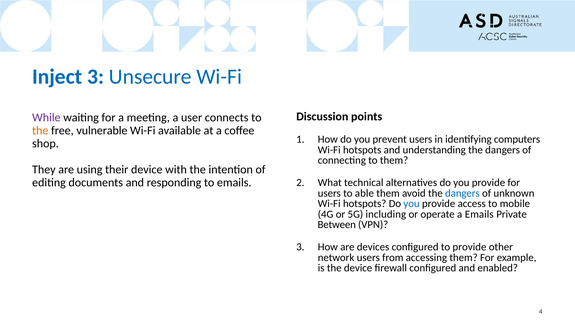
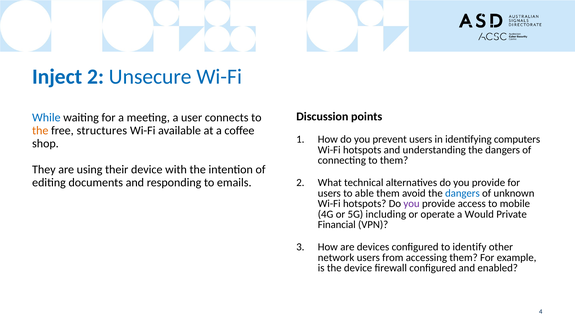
Inject 3: 3 -> 2
While colour: purple -> blue
vulnerable: vulnerable -> structures
you at (412, 203) colour: blue -> purple
a Emails: Emails -> Would
Between: Between -> Financial
to provide: provide -> identify
